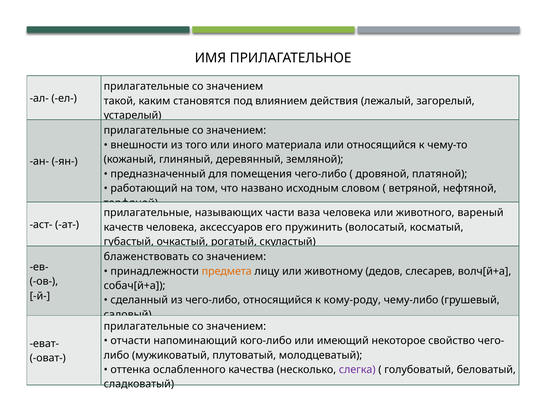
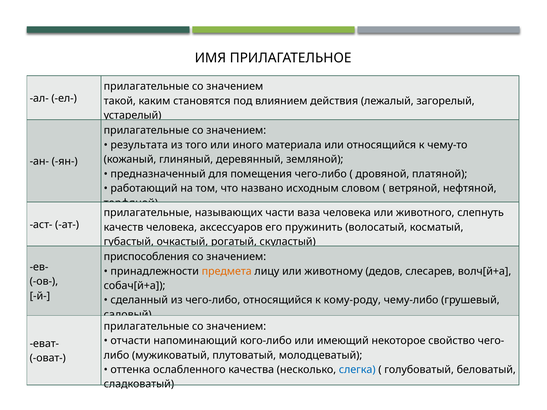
внешности: внешности -> результата
вареный: вареный -> слепнуть
блаженствовать: блаженствовать -> приспособления
слегка colour: purple -> blue
